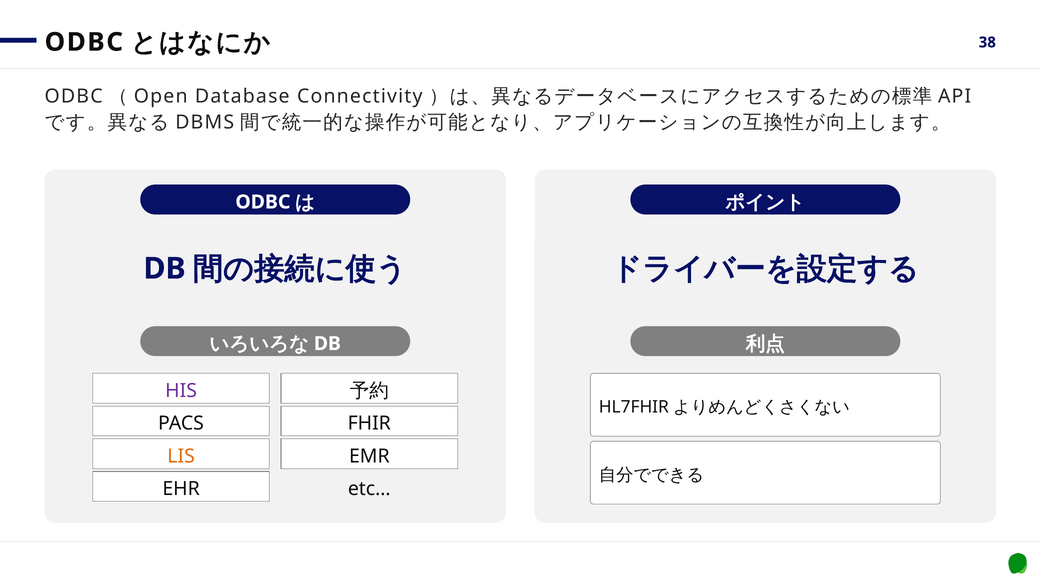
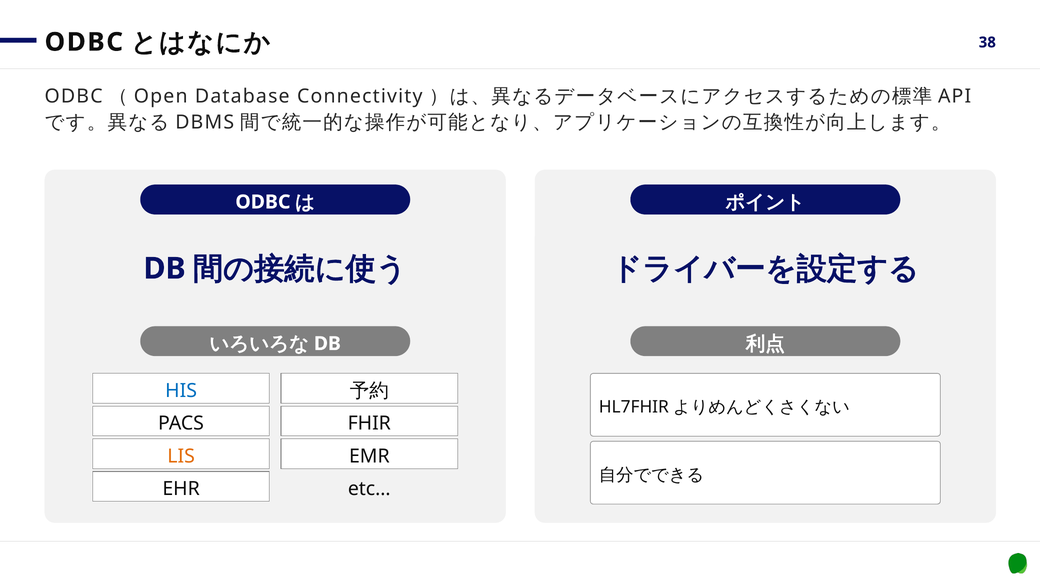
HIS colour: purple -> blue
